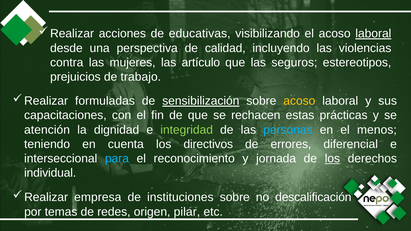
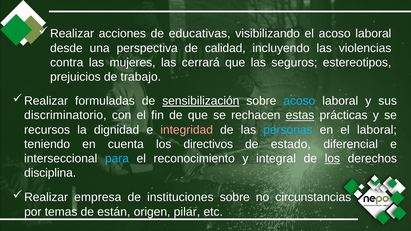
laboral at (373, 34) underline: present -> none
artículo: artículo -> cerrará
acoso at (299, 101) colour: yellow -> light blue
capacitaciones: capacitaciones -> discriminatorio
estas underline: none -> present
atención: atención -> recursos
integridad colour: light green -> pink
el menos: menos -> laboral
errores: errores -> estado
jornada: jornada -> integral
individual: individual -> disciplina
descalificación: descalificación -> circunstancias
redes: redes -> están
